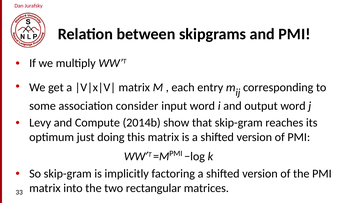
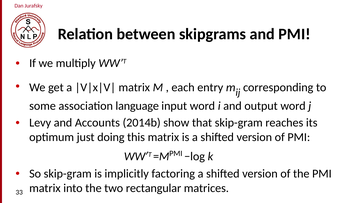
consider: consider -> language
Compute: Compute -> Accounts
